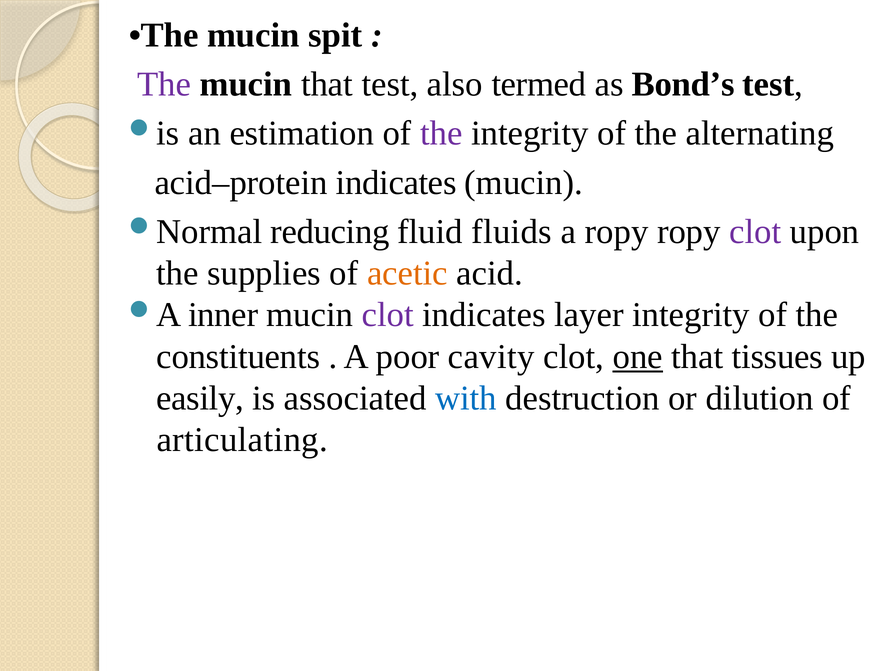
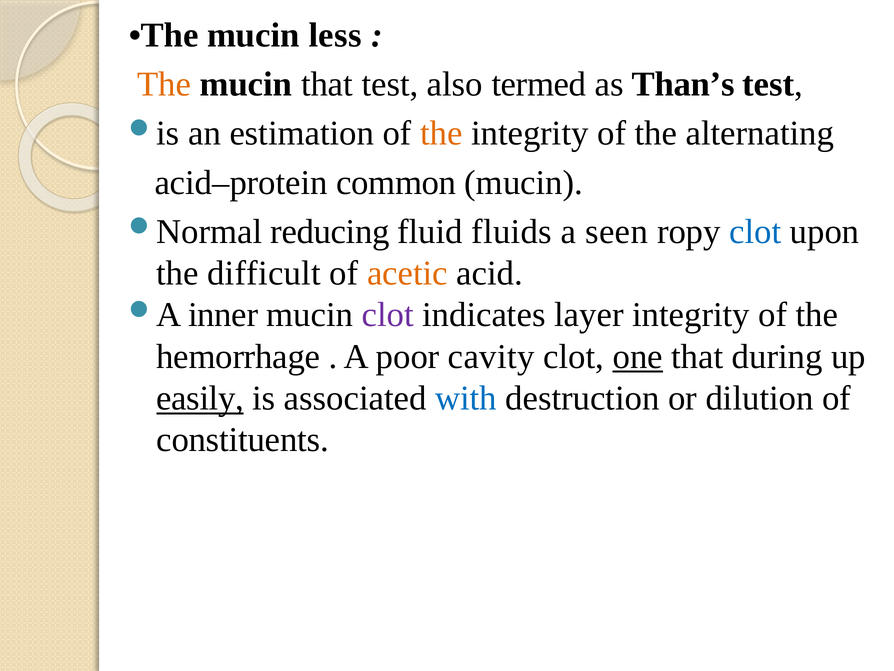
spit: spit -> less
The at (164, 84) colour: purple -> orange
Bond’s: Bond’s -> Than’s
the at (441, 133) colour: purple -> orange
acid–protein indicates: indicates -> common
a ropy: ropy -> seen
clot at (755, 231) colour: purple -> blue
supplies: supplies -> difficult
constituents: constituents -> hemorrhage
tissues: tissues -> during
easily underline: none -> present
articulating: articulating -> constituents
